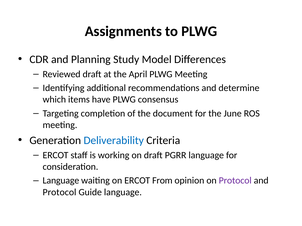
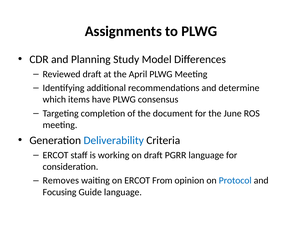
Language at (61, 181): Language -> Removes
Protocol at (235, 181) colour: purple -> blue
Protocol at (59, 193): Protocol -> Focusing
